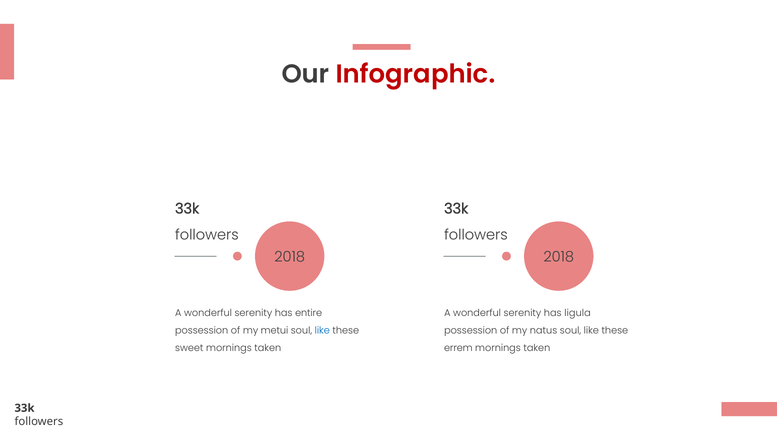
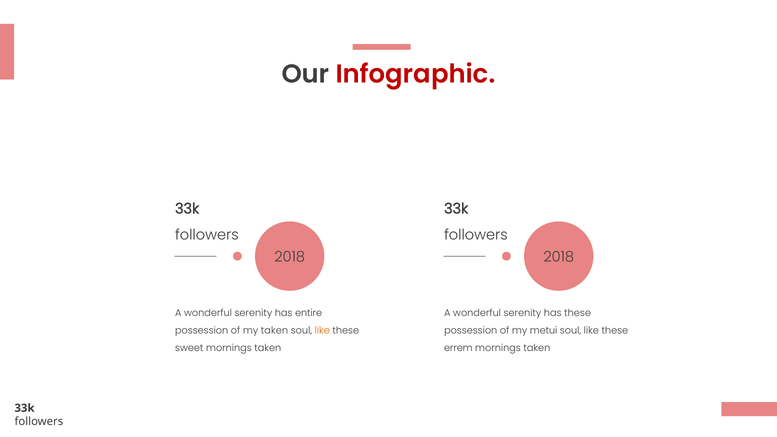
has ligula: ligula -> these
my metui: metui -> taken
like at (322, 331) colour: blue -> orange
natus: natus -> metui
